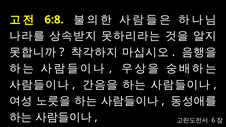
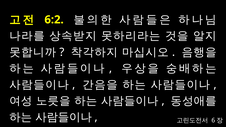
6:8: 6:8 -> 6:2
